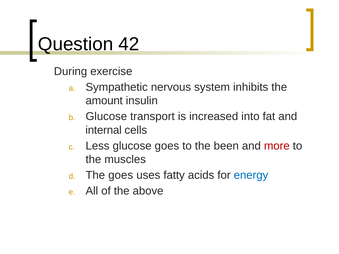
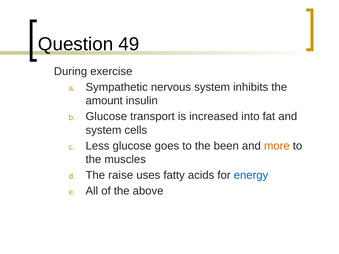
42: 42 -> 49
internal at (104, 130): internal -> system
more colour: red -> orange
The goes: goes -> raise
